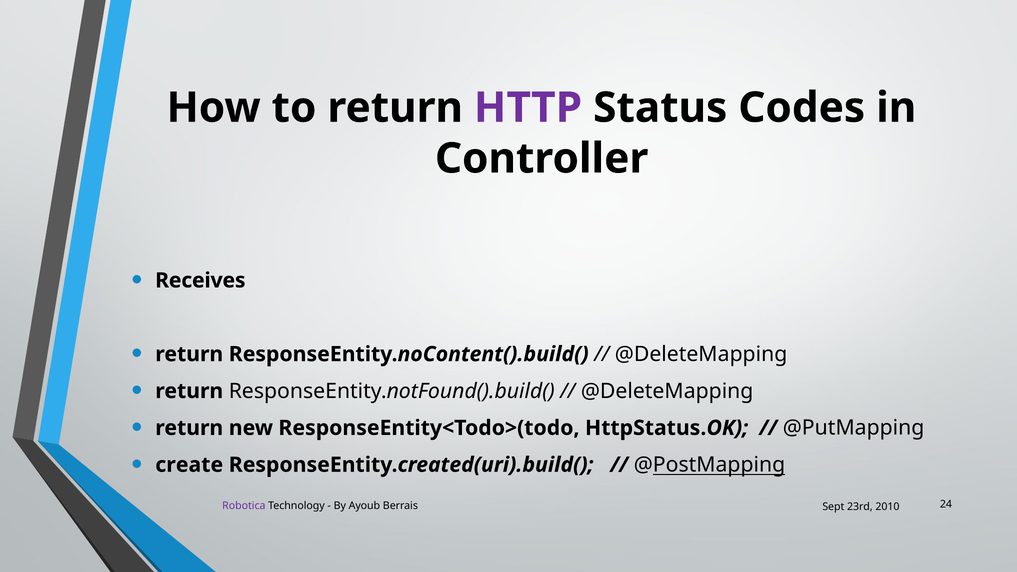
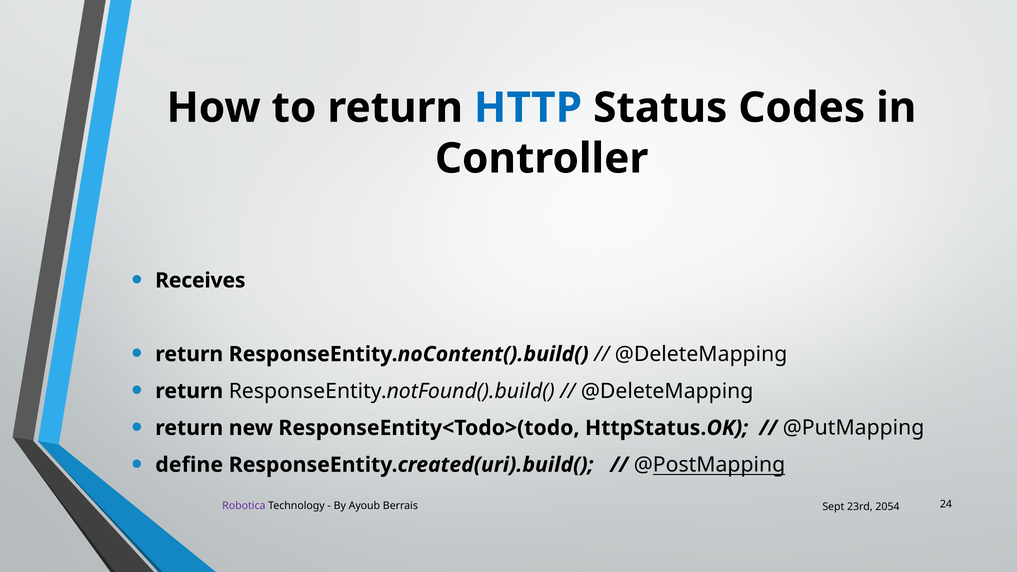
HTTP colour: purple -> blue
create: create -> define
2010: 2010 -> 2054
